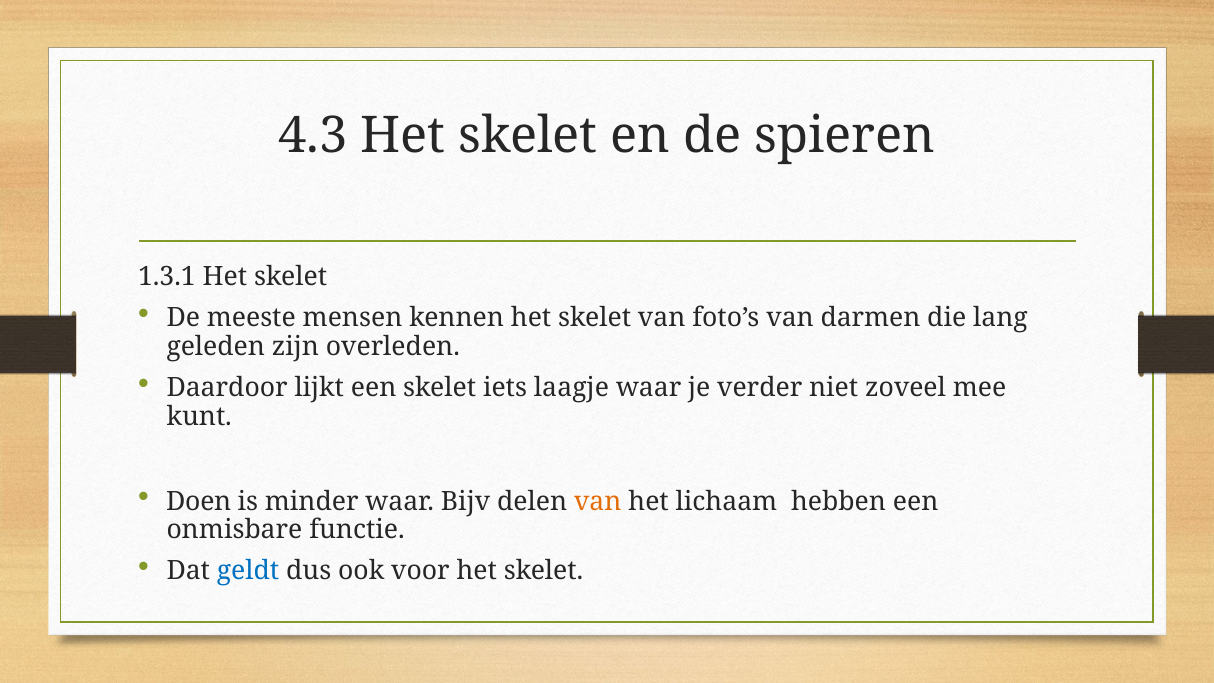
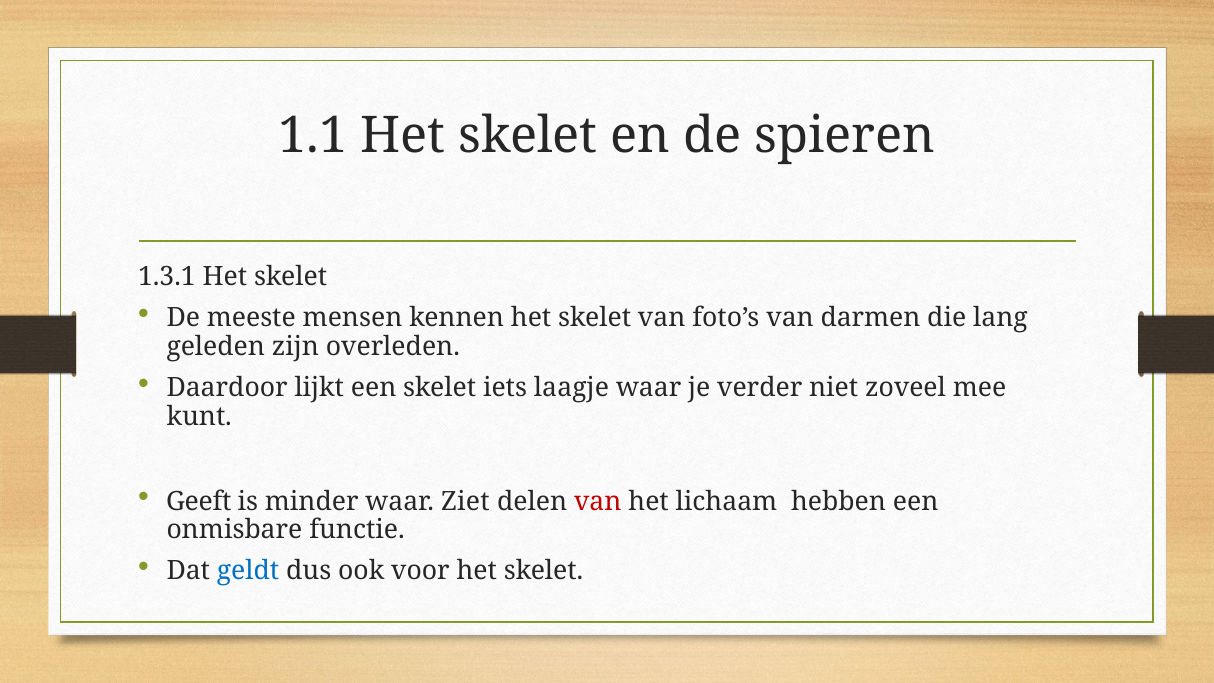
4.3: 4.3 -> 1.1
Doen: Doen -> Geeft
Bijv: Bijv -> Ziet
van at (598, 501) colour: orange -> red
